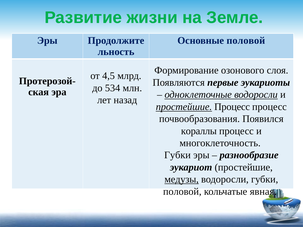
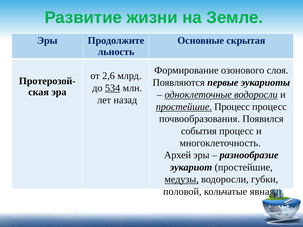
Основные половой: половой -> скрытая
4,5: 4,5 -> 2,6
534 underline: none -> present
кораллы: кораллы -> события
Губки at (177, 155): Губки -> Архей
